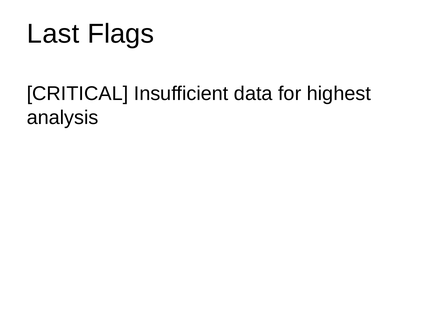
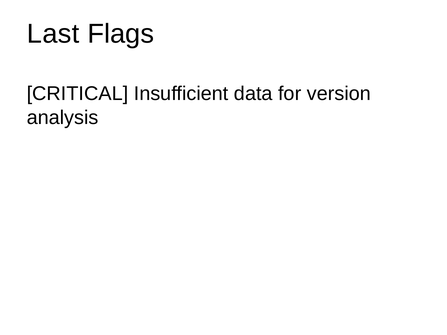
highest: highest -> version
